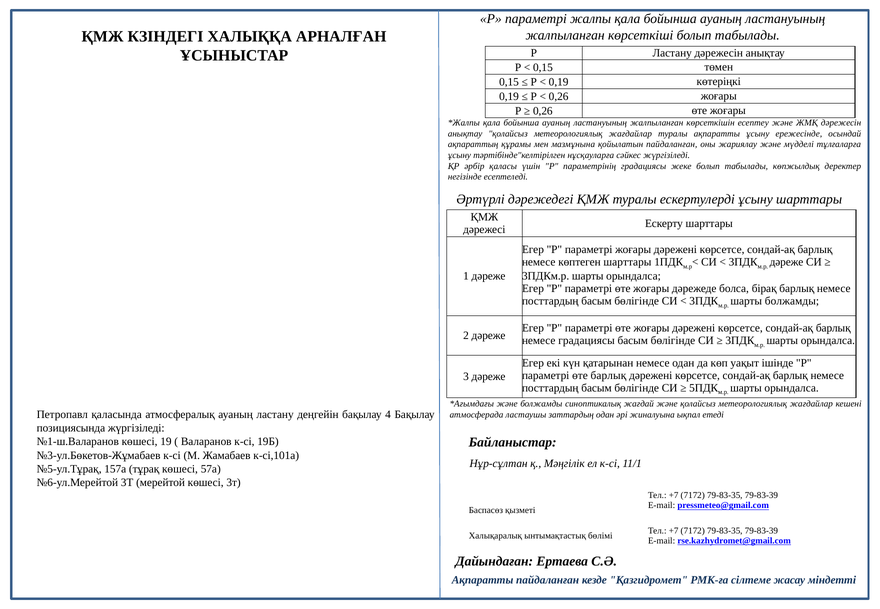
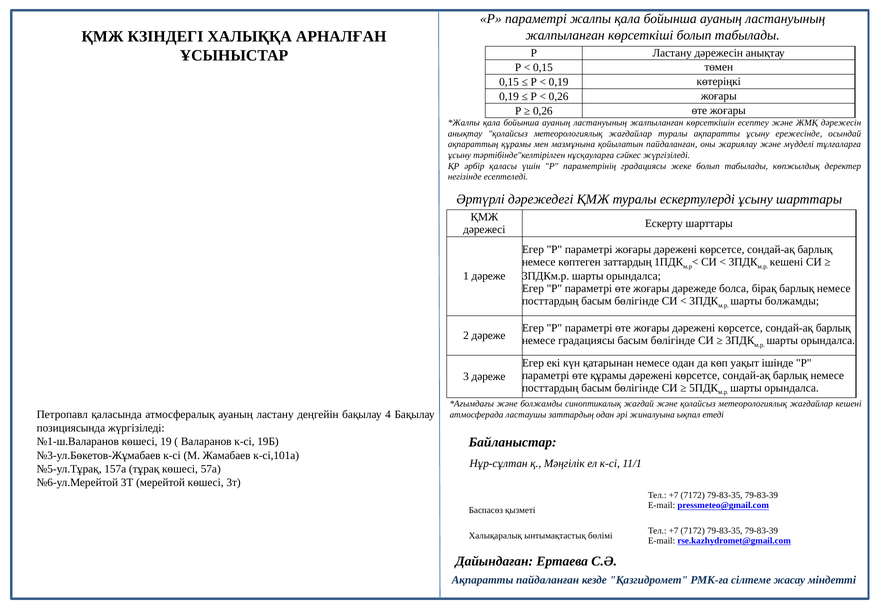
көптеген шарттары: шарттары -> заттардың
дәреже at (787, 262): дәреже -> кешені
өте барлық: барлық -> құрамы
